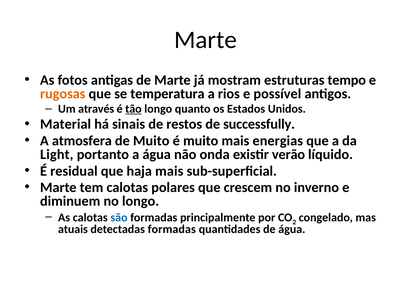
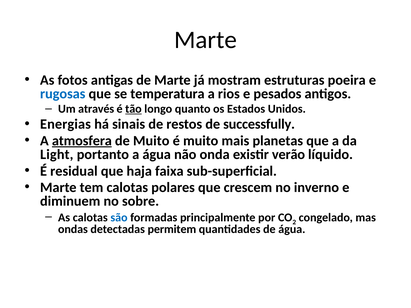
tempo: tempo -> poeira
rugosas colour: orange -> blue
possível: possível -> pesados
Material: Material -> Energias
atmosfera underline: none -> present
energias: energias -> planetas
haja mais: mais -> faixa
no longo: longo -> sobre
atuais: atuais -> ondas
detectadas formadas: formadas -> permitem
